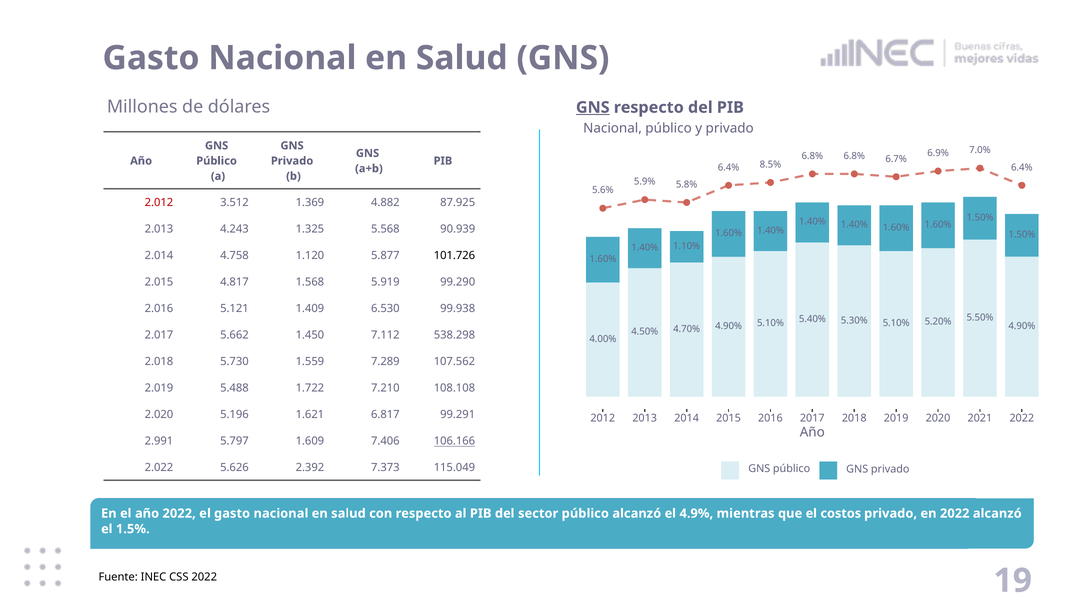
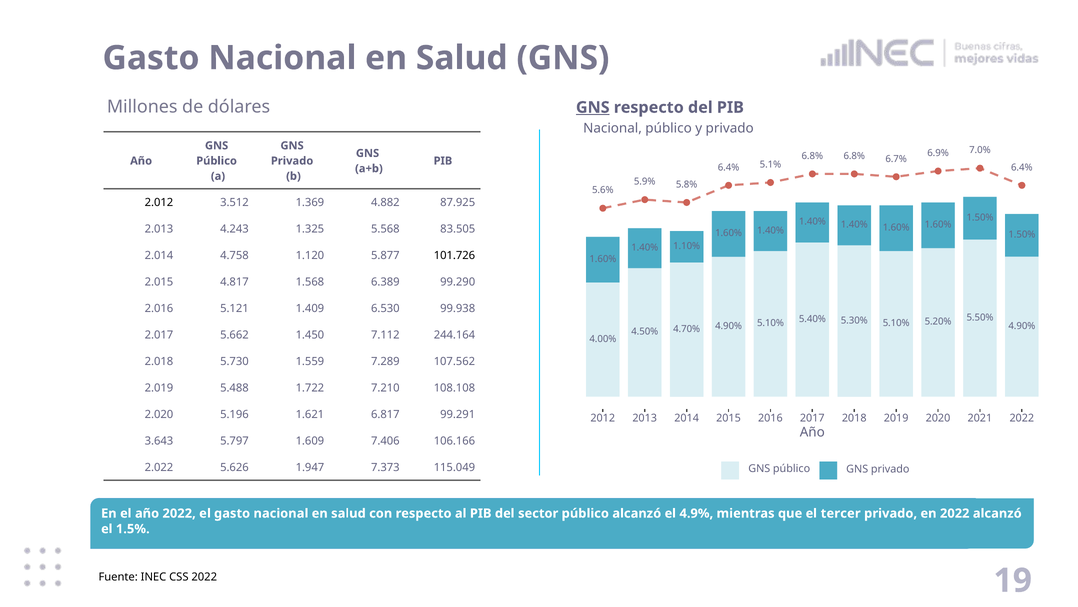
8.5%: 8.5% -> 5.1%
2.012 colour: red -> black
90.939: 90.939 -> 83.505
5.919: 5.919 -> 6.389
538.298: 538.298 -> 244.164
2.991: 2.991 -> 3.643
106.166 underline: present -> none
2.392: 2.392 -> 1.947
costos: costos -> tercer
